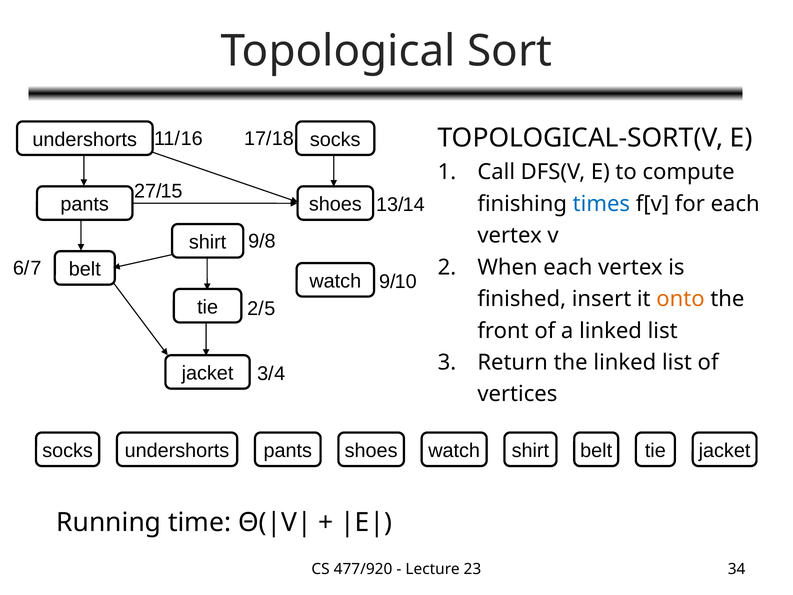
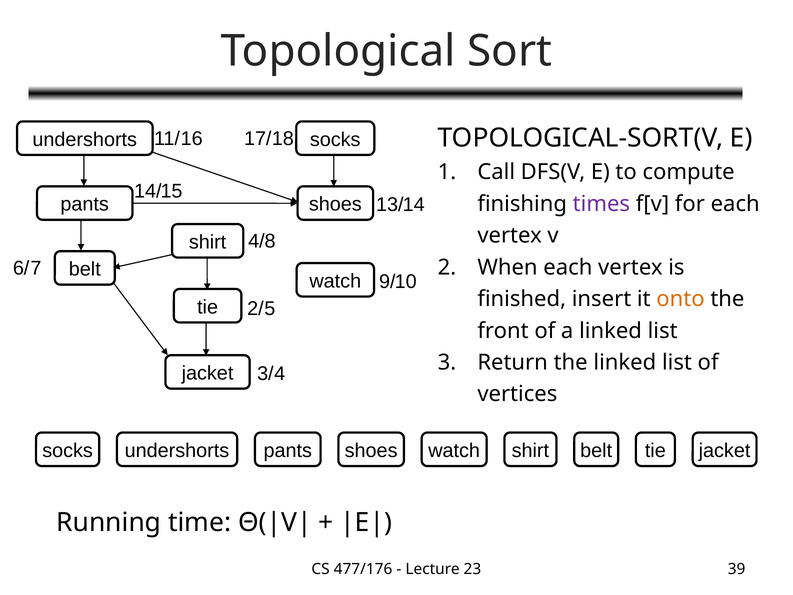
27/: 27/ -> 14/
times colour: blue -> purple
9/: 9/ -> 4/
477/920: 477/920 -> 477/176
34: 34 -> 39
